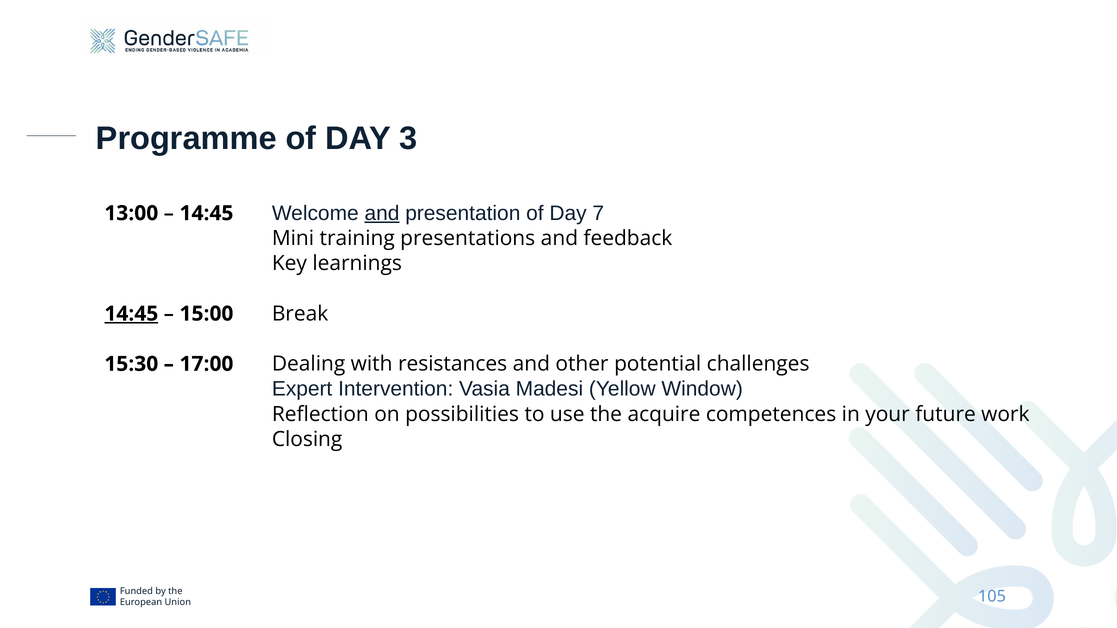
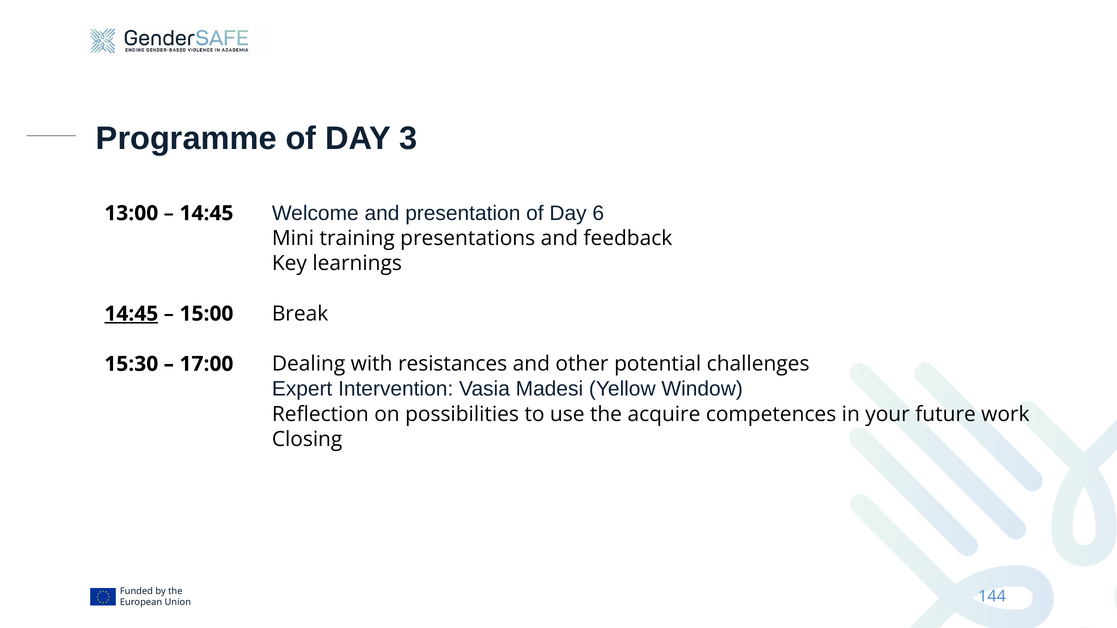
and underline: present -> none
7: 7 -> 6
105: 105 -> 144
